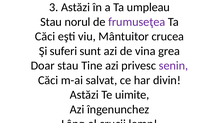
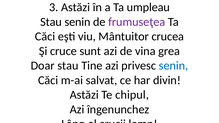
Stau norul: norul -> senin
suferi: suferi -> cruce
senin at (173, 66) colour: purple -> blue
uimite: uimite -> chipul
